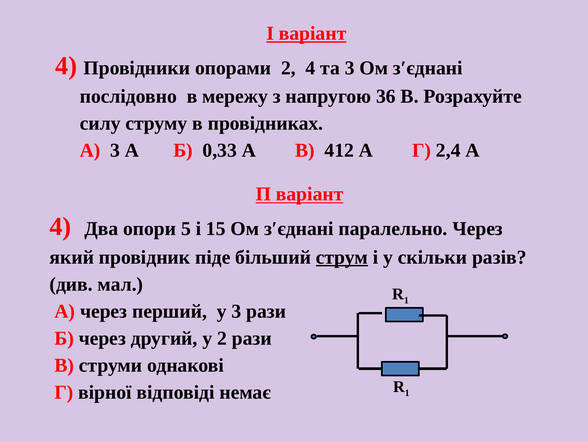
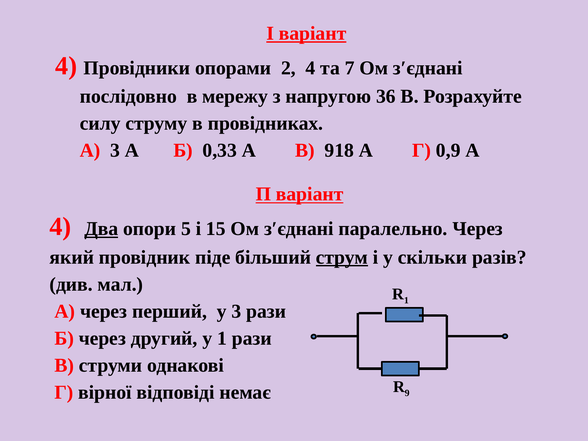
та 3: 3 -> 7
412: 412 -> 918
2,4: 2,4 -> 0,9
Два underline: none -> present
у 2: 2 -> 1
1 at (407, 393): 1 -> 9
